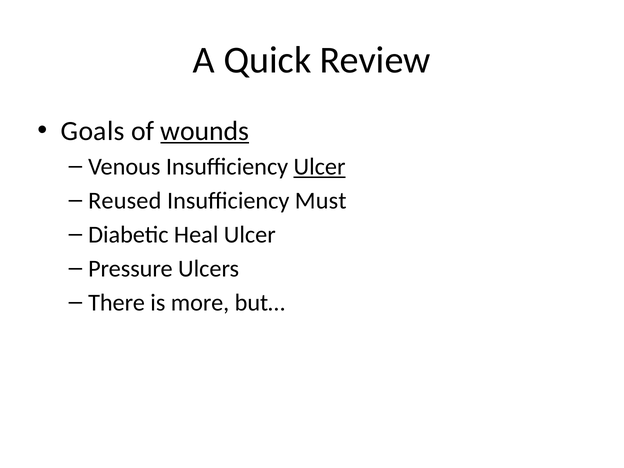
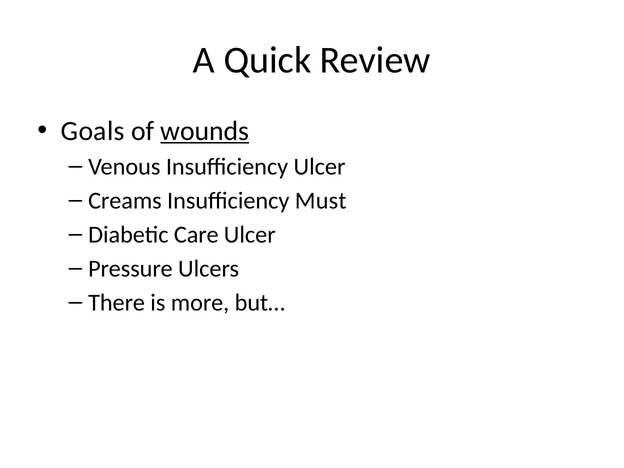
Ulcer at (320, 167) underline: present -> none
Reused: Reused -> Creams
Heal: Heal -> Care
